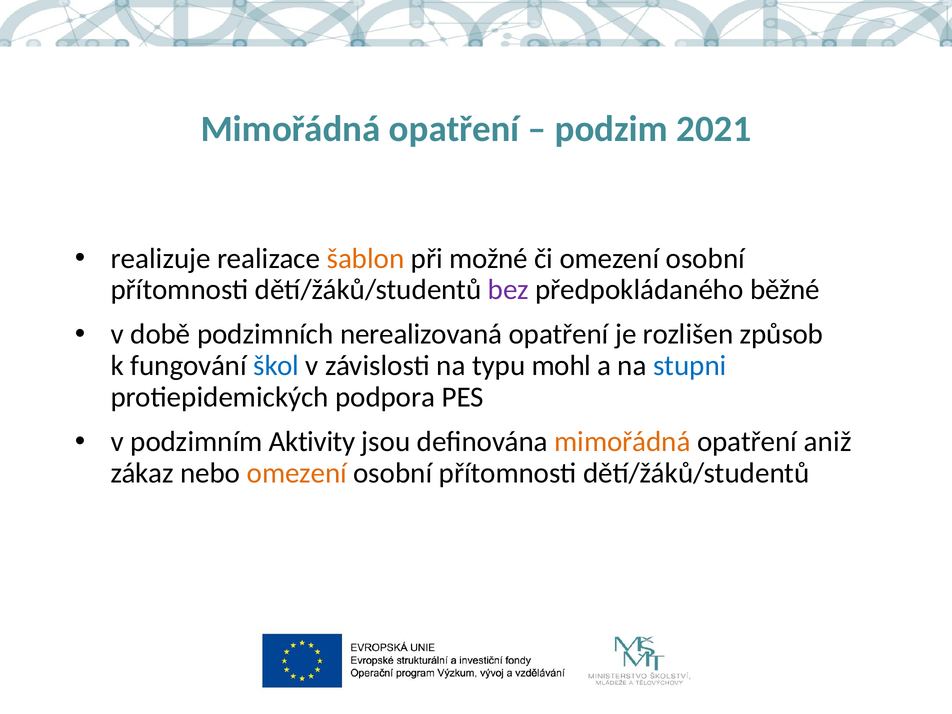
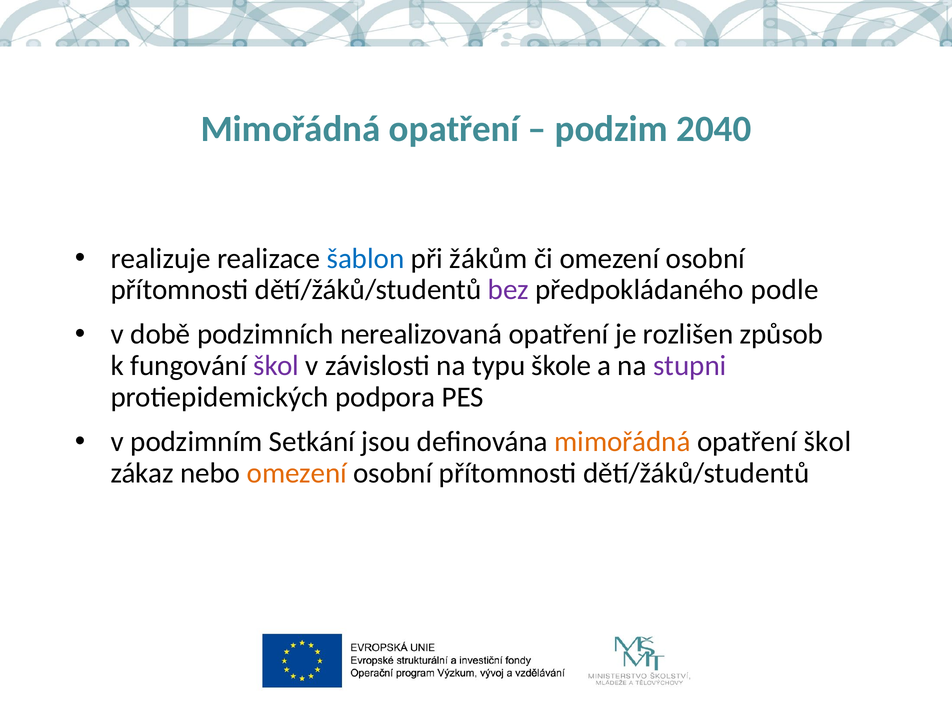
2021: 2021 -> 2040
šablon colour: orange -> blue
možné: možné -> žákům
běžné: běžné -> podle
škol at (276, 366) colour: blue -> purple
mohl: mohl -> škole
stupni colour: blue -> purple
Aktivity: Aktivity -> Setkání
opatření aniž: aniž -> škol
